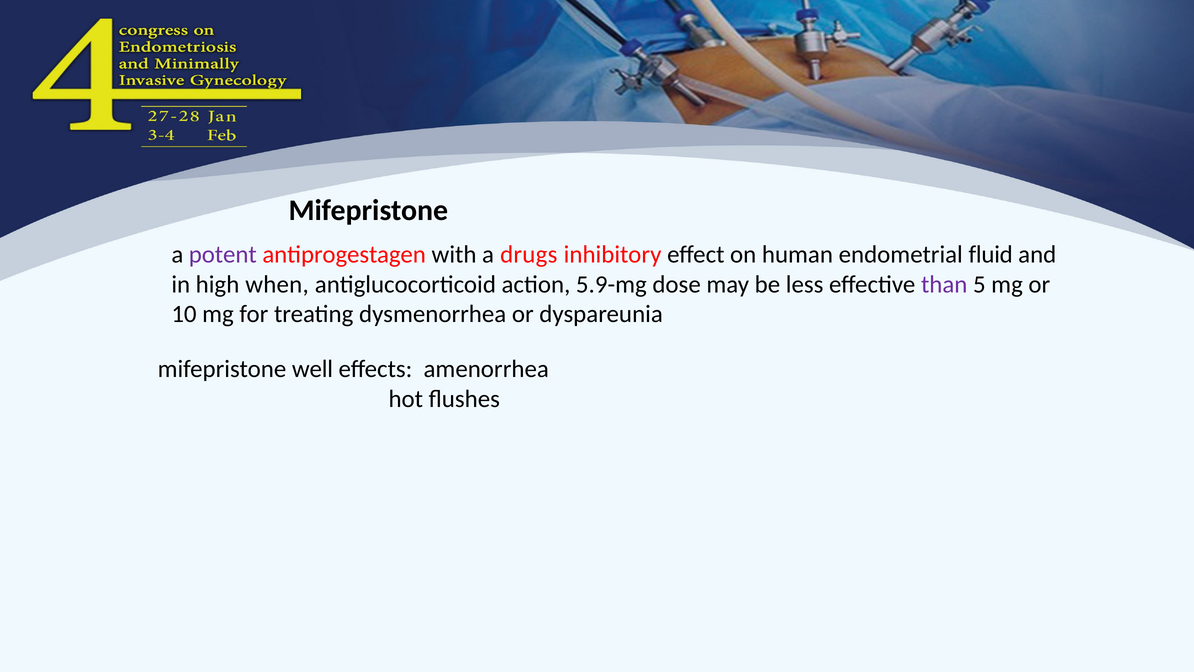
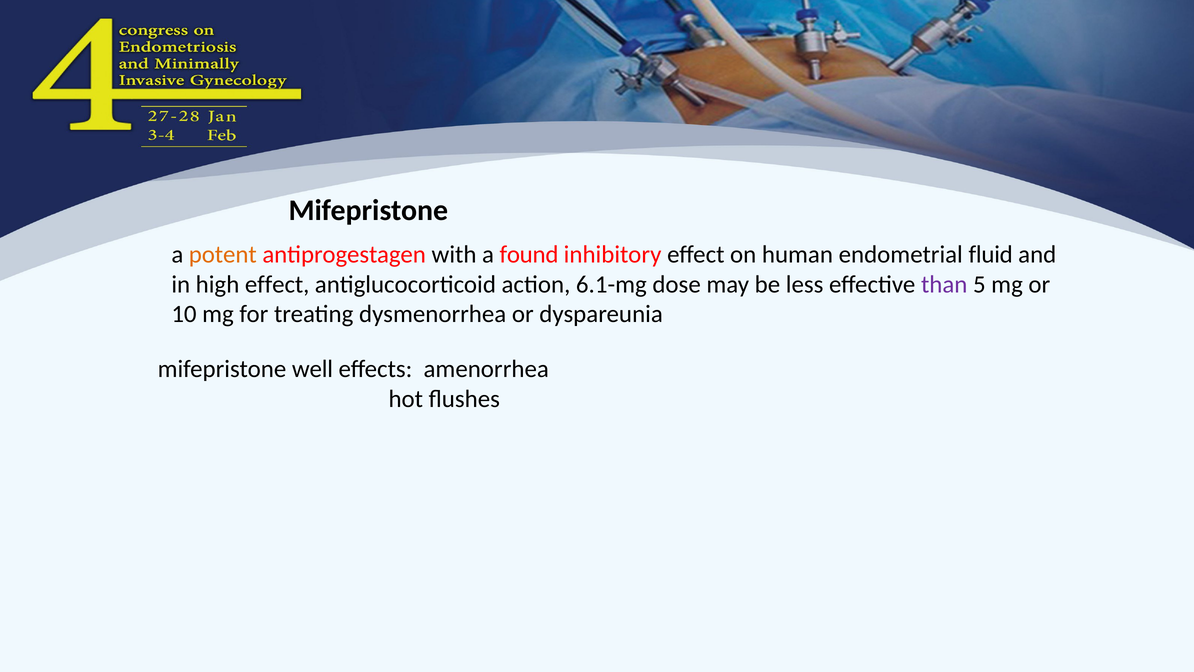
potent colour: purple -> orange
drugs: drugs -> found
high when: when -> effect
5.9-mg: 5.9-mg -> 6.1-mg
